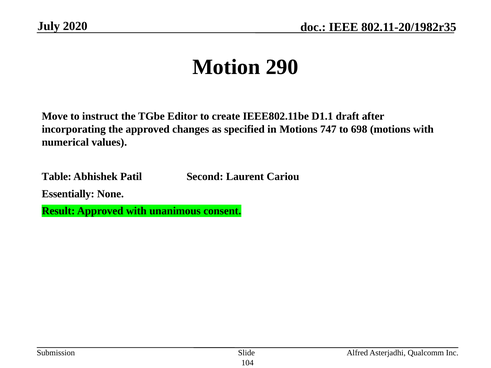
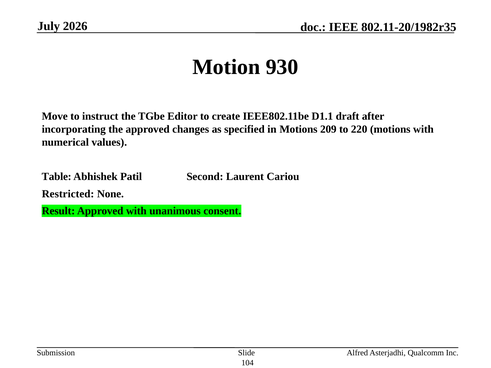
2020: 2020 -> 2026
290: 290 -> 930
747: 747 -> 209
698: 698 -> 220
Essentially: Essentially -> Restricted
